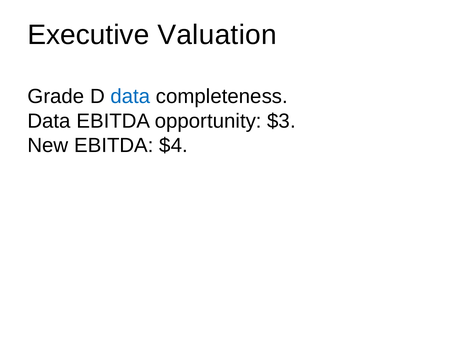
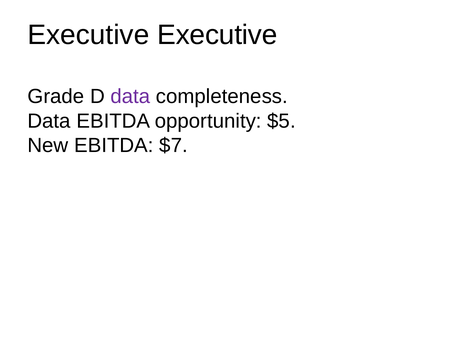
Executive Valuation: Valuation -> Executive
data at (130, 96) colour: blue -> purple
$3: $3 -> $5
$4: $4 -> $7
